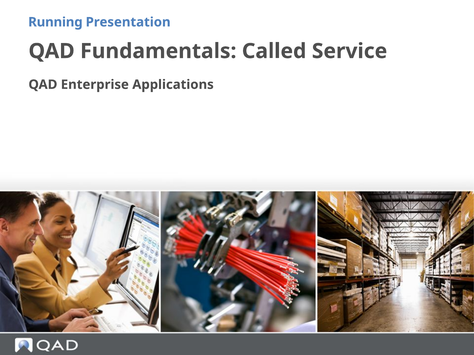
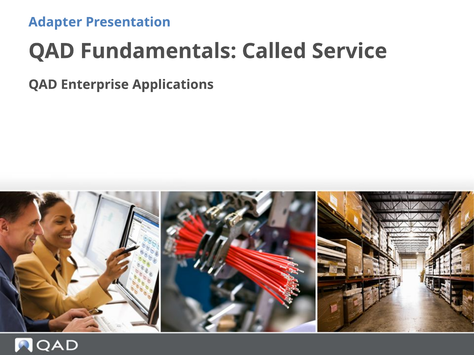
Running: Running -> Adapter
